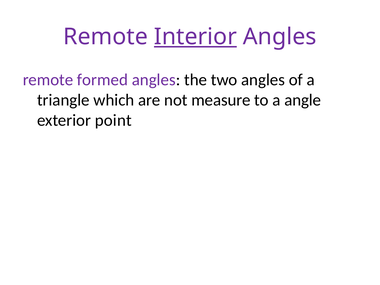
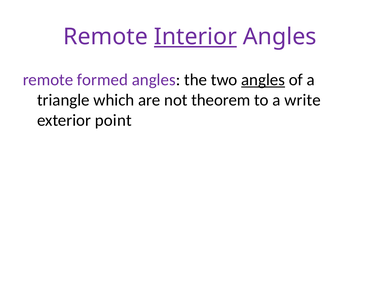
angles at (263, 80) underline: none -> present
measure: measure -> theorem
angle: angle -> write
